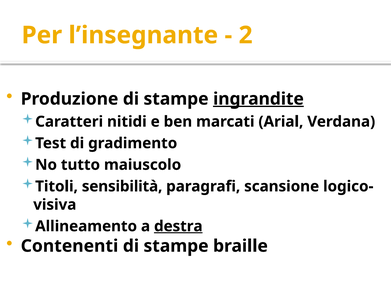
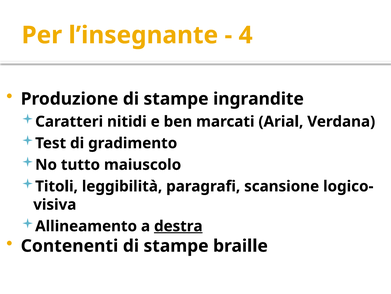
2: 2 -> 4
ingrandite underline: present -> none
sensibilità: sensibilità -> leggibilità
